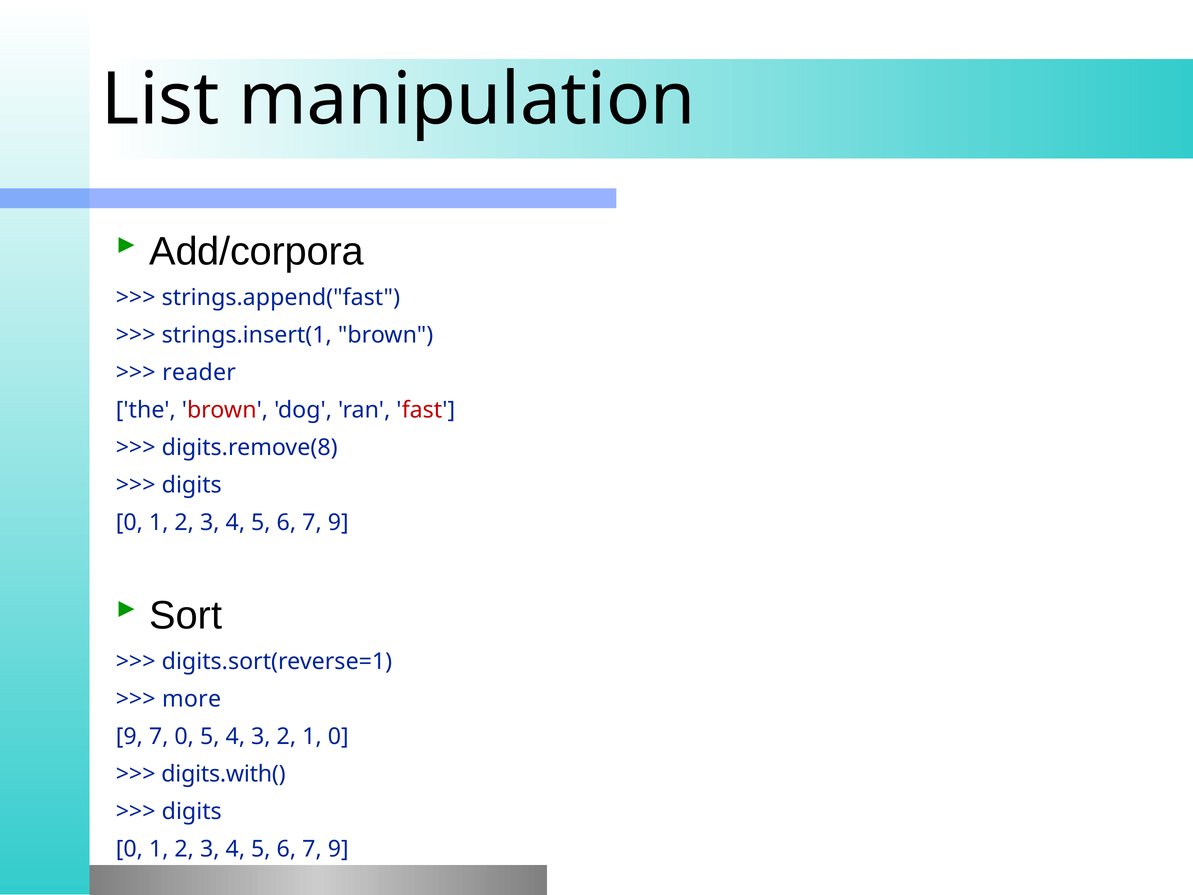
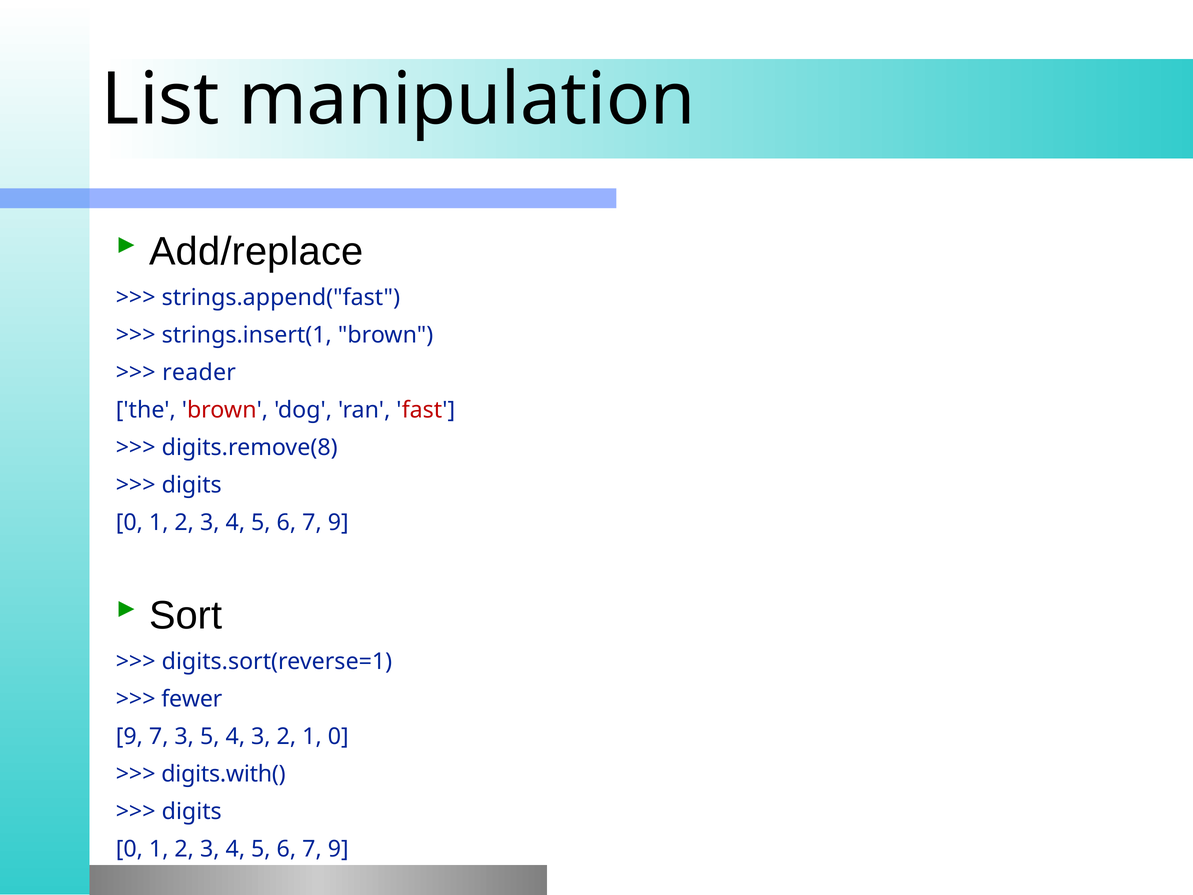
Add/corpora: Add/corpora -> Add/replace
more: more -> fewer
7 0: 0 -> 3
